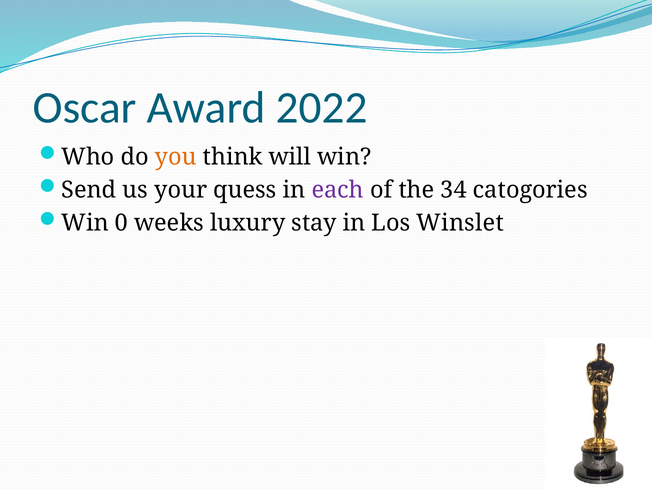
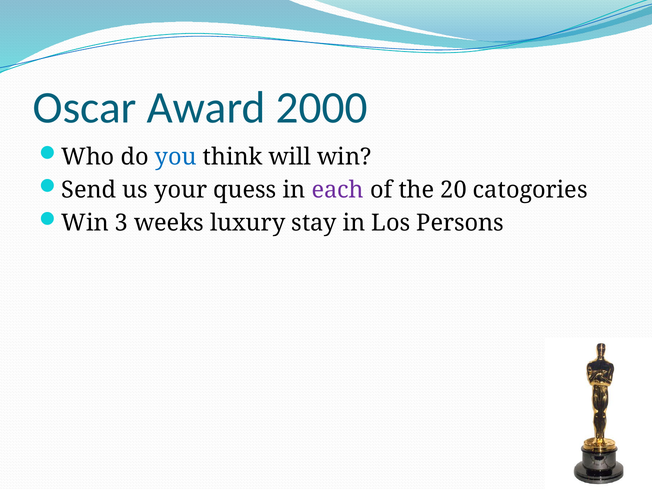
2022: 2022 -> 2000
you colour: orange -> blue
34: 34 -> 20
0: 0 -> 3
Winslet: Winslet -> Persons
